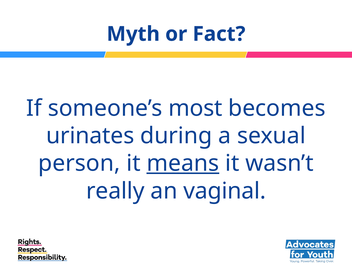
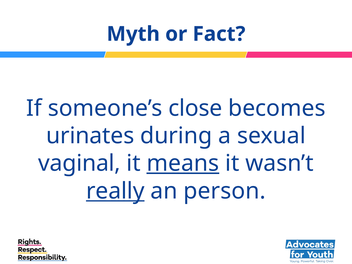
most: most -> close
person: person -> vaginal
really underline: none -> present
vaginal: vaginal -> person
